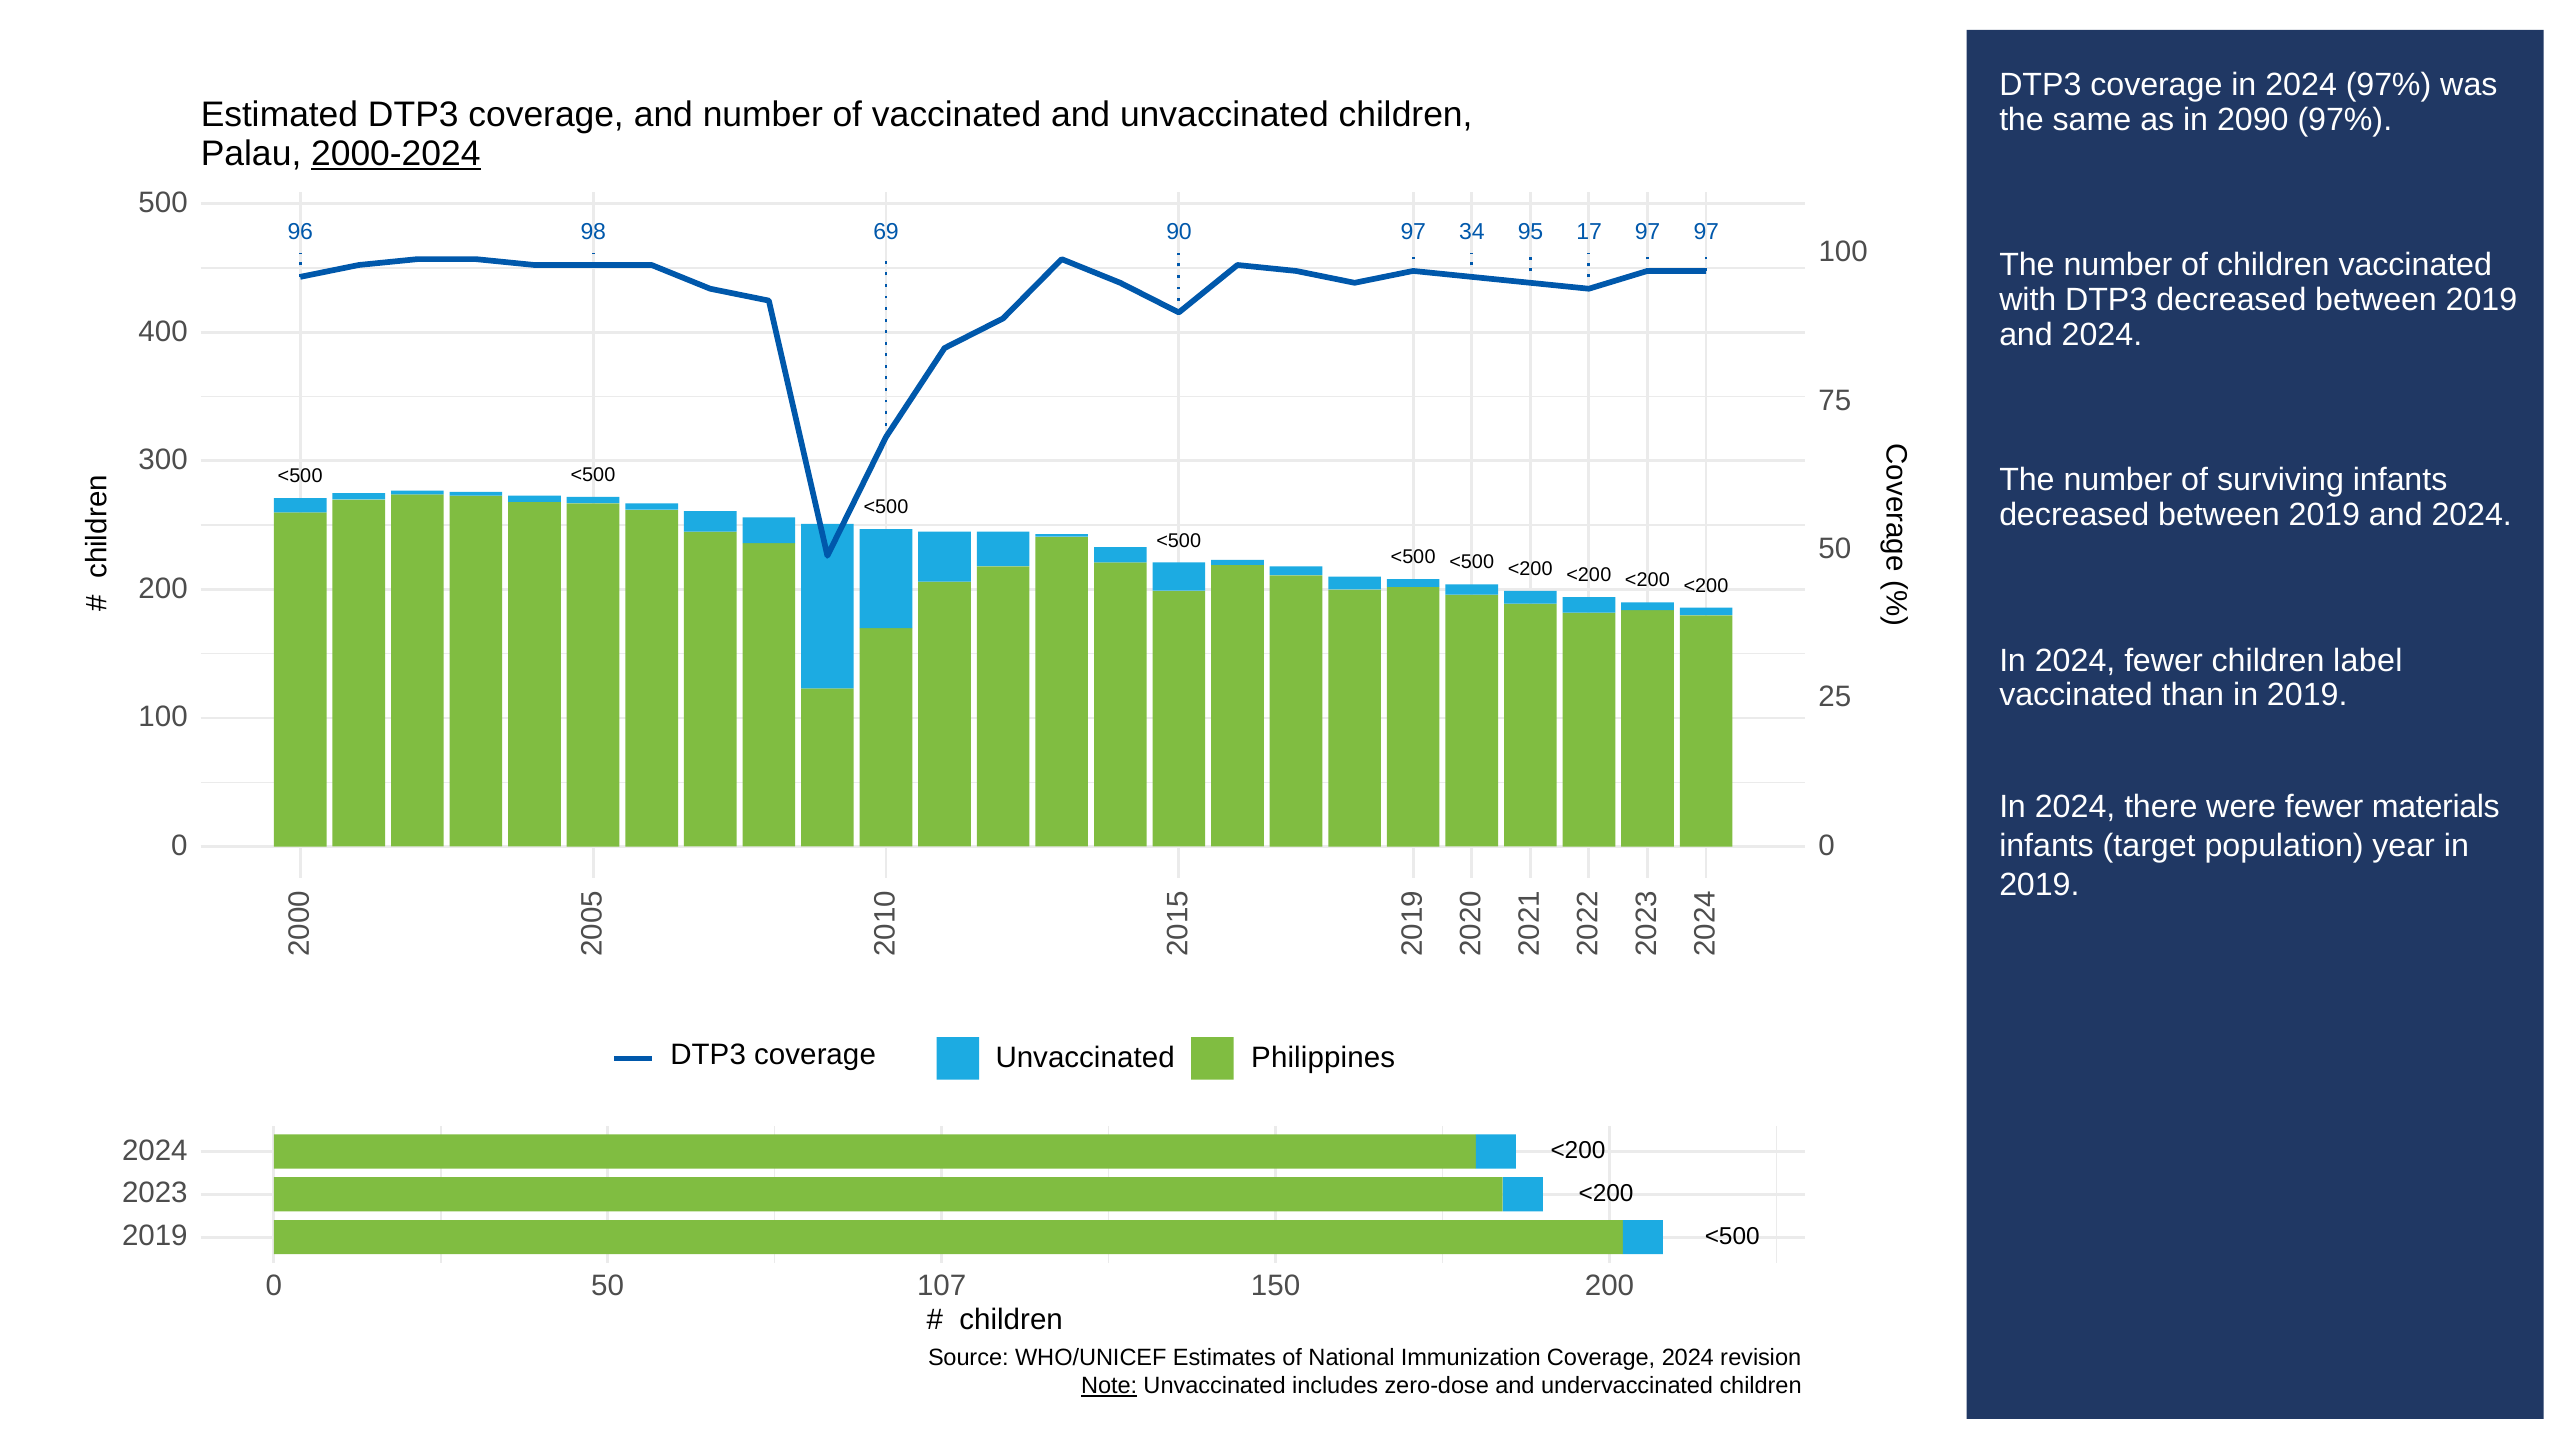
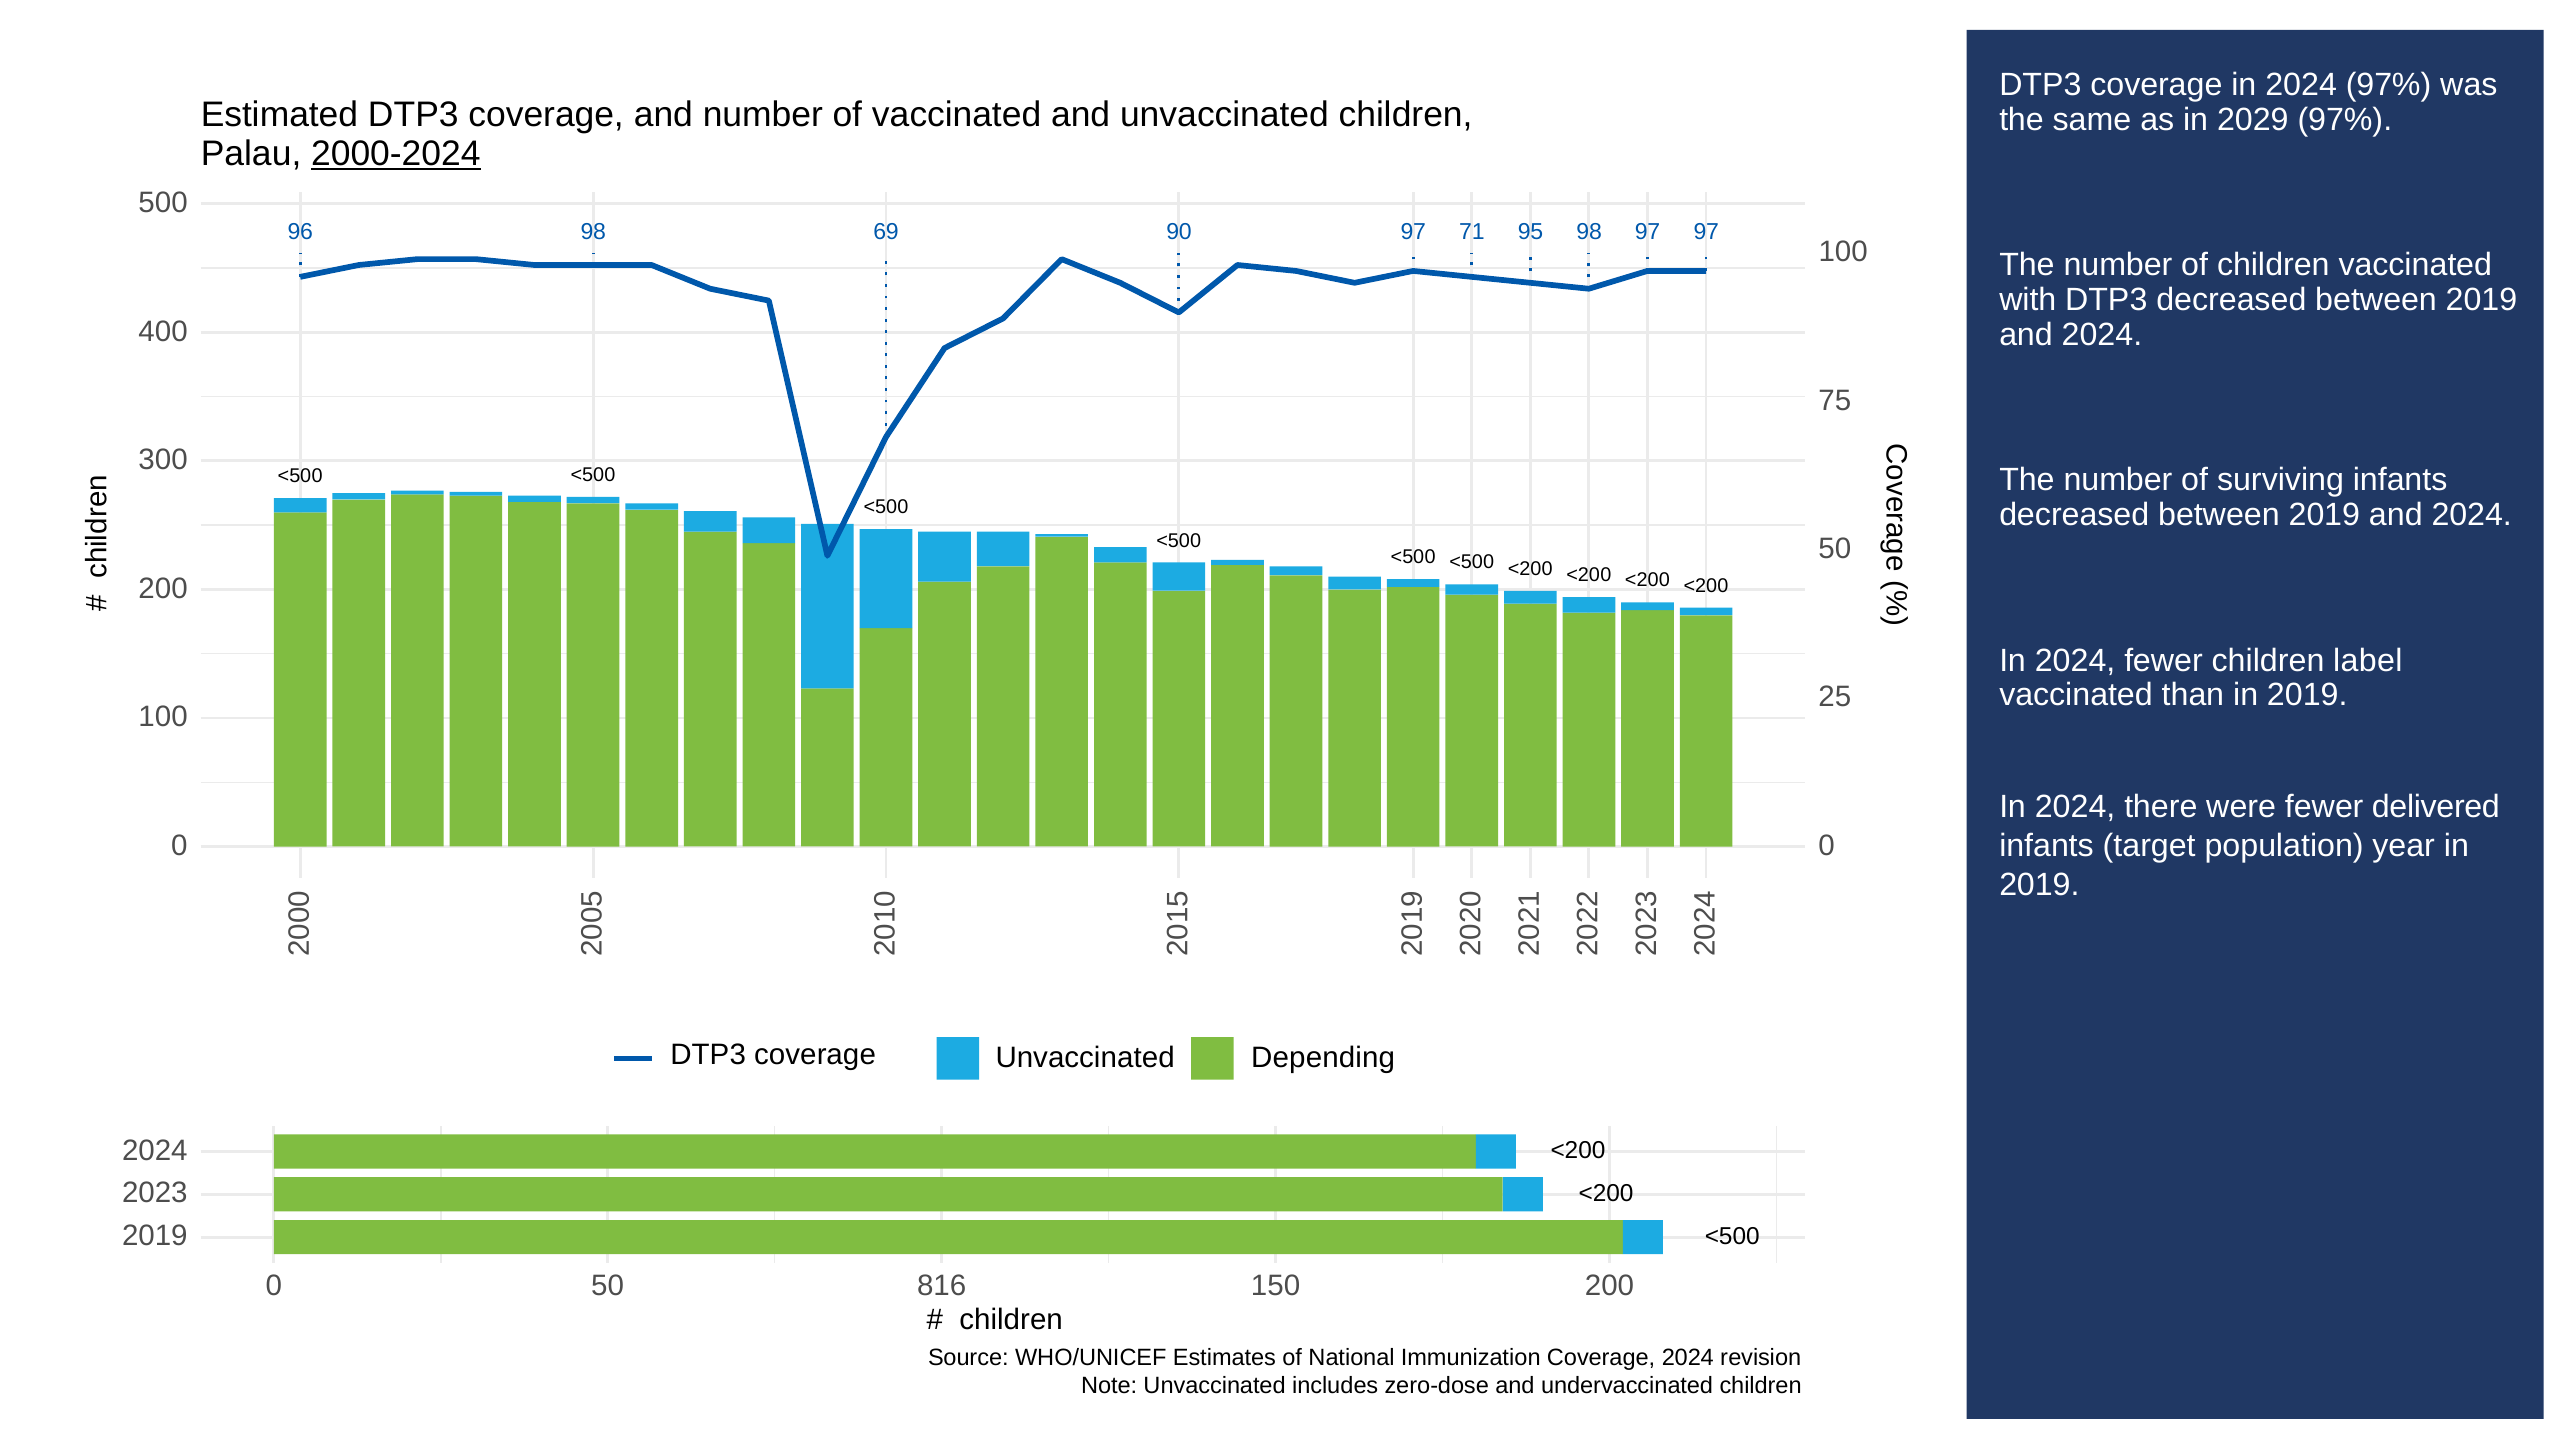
2090: 2090 -> 2029
34: 34 -> 71
95 17: 17 -> 98
materials: materials -> delivered
Philippines: Philippines -> Depending
107: 107 -> 816
Note underline: present -> none
